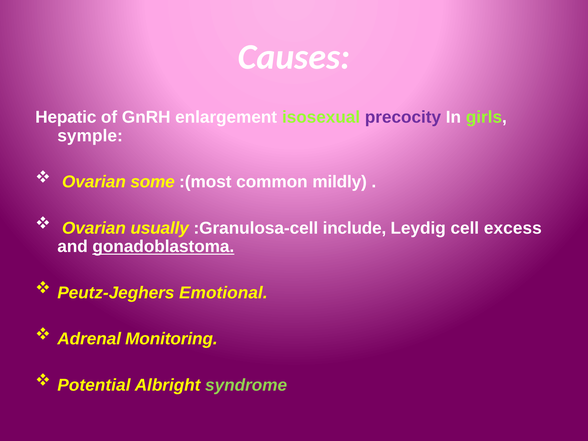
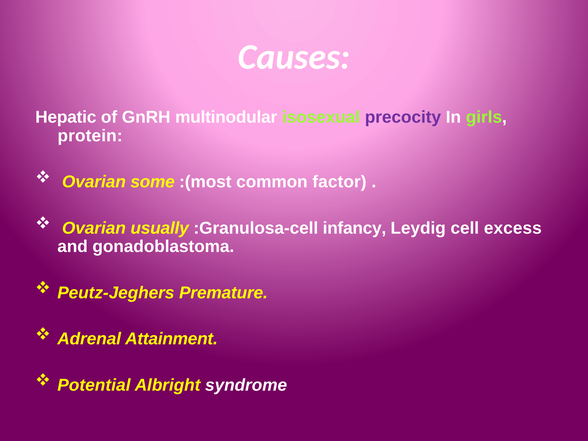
enlargement: enlargement -> multinodular
symple: symple -> protein
mildly: mildly -> factor
include: include -> infancy
gonadoblastoma underline: present -> none
Emotional: Emotional -> Premature
Monitoring: Monitoring -> Attainment
syndrome colour: light green -> white
